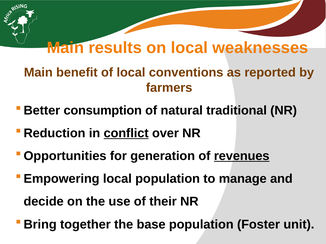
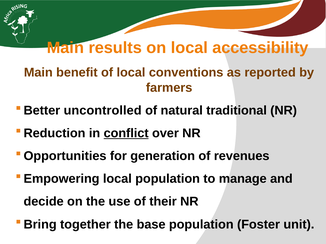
weaknesses: weaknesses -> accessibility
consumption: consumption -> uncontrolled
revenues underline: present -> none
